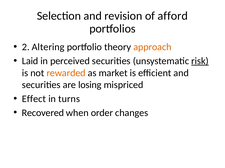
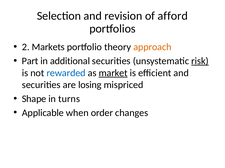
Altering: Altering -> Markets
Laid: Laid -> Part
perceived: perceived -> additional
rewarded colour: orange -> blue
market underline: none -> present
Effect: Effect -> Shape
Recovered: Recovered -> Applicable
